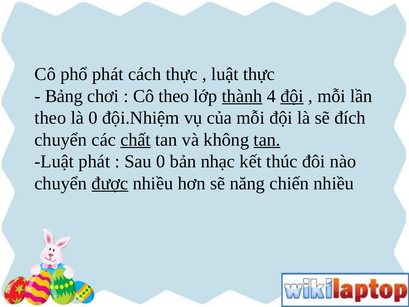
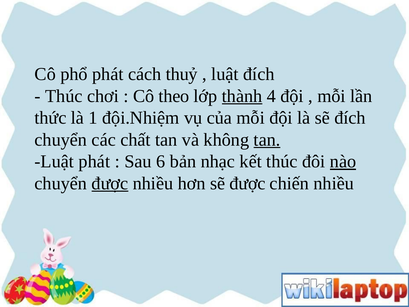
cách thực: thực -> thuỷ
luật thực: thực -> đích
Bảng at (64, 96): Bảng -> Thúc
đội at (292, 96) underline: present -> none
theo at (50, 118): theo -> thức
là 0: 0 -> 1
chất underline: present -> none
Sau 0: 0 -> 6
nào underline: none -> present
sẽ năng: năng -> được
